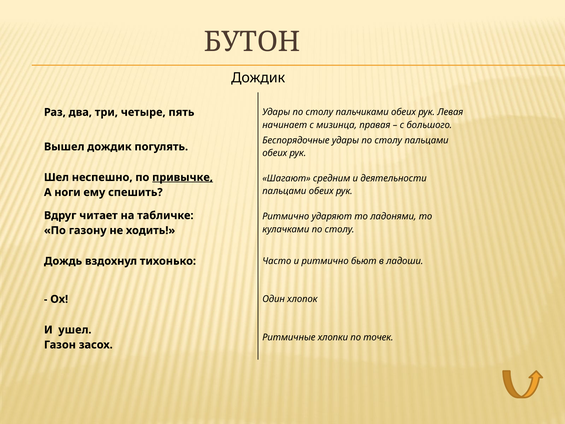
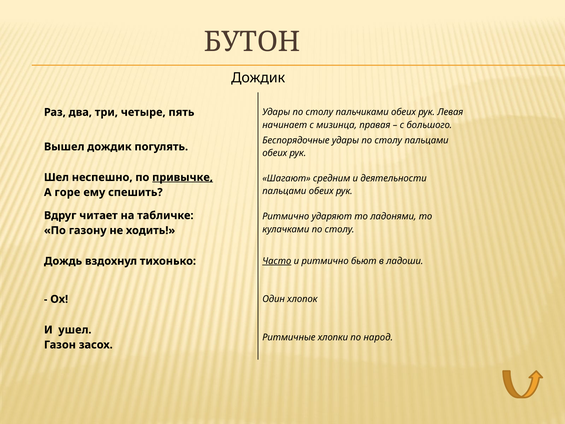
ноги: ноги -> горе
Часто underline: none -> present
точек: точек -> народ
